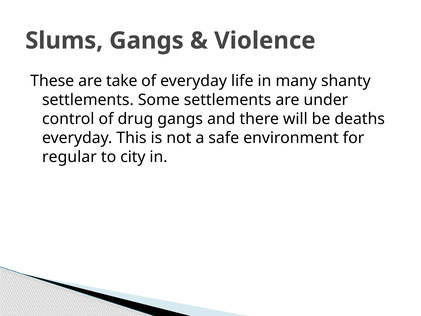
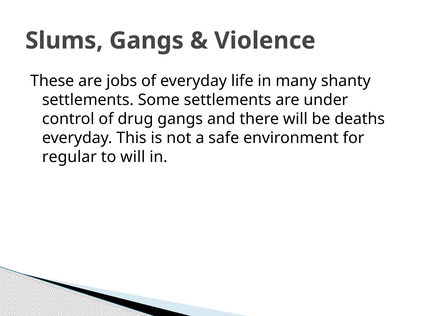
take: take -> jobs
to city: city -> will
